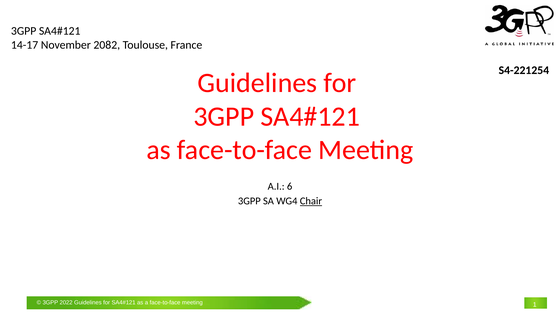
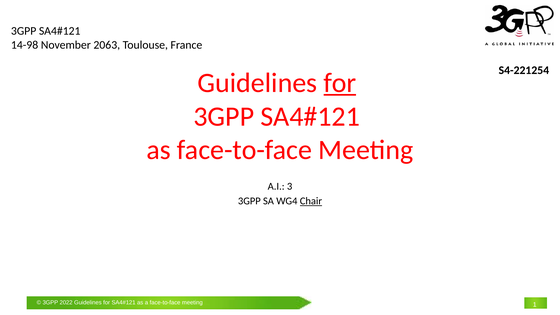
14-17: 14-17 -> 14-98
2082: 2082 -> 2063
for at (340, 83) underline: none -> present
6: 6 -> 3
